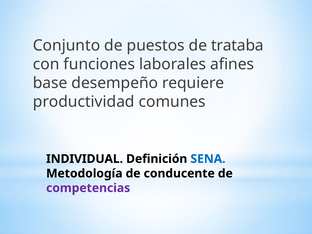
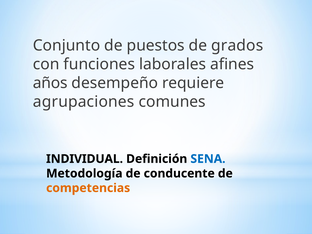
trataba: trataba -> grados
base: base -> años
productividad: productividad -> agrupaciones
competencias colour: purple -> orange
